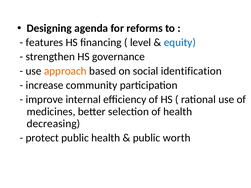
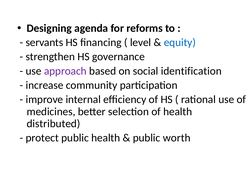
features: features -> servants
approach colour: orange -> purple
decreasing: decreasing -> distributed
